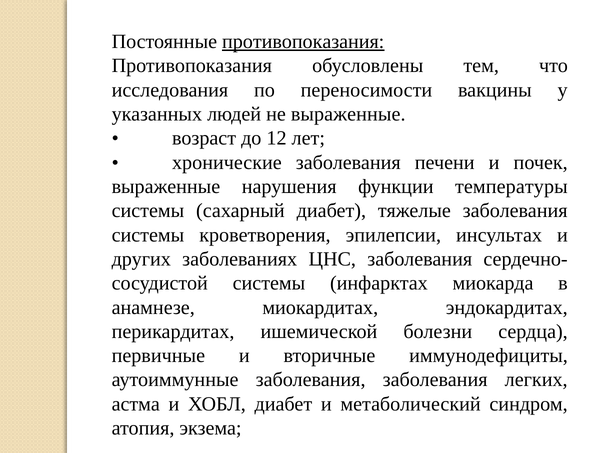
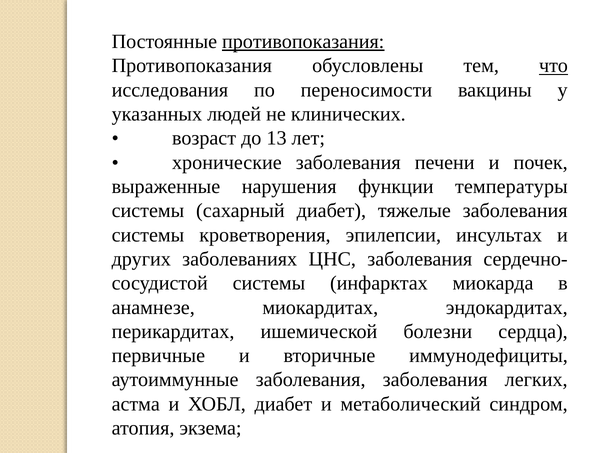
что underline: none -> present
не выраженные: выраженные -> клинических
12: 12 -> 13
